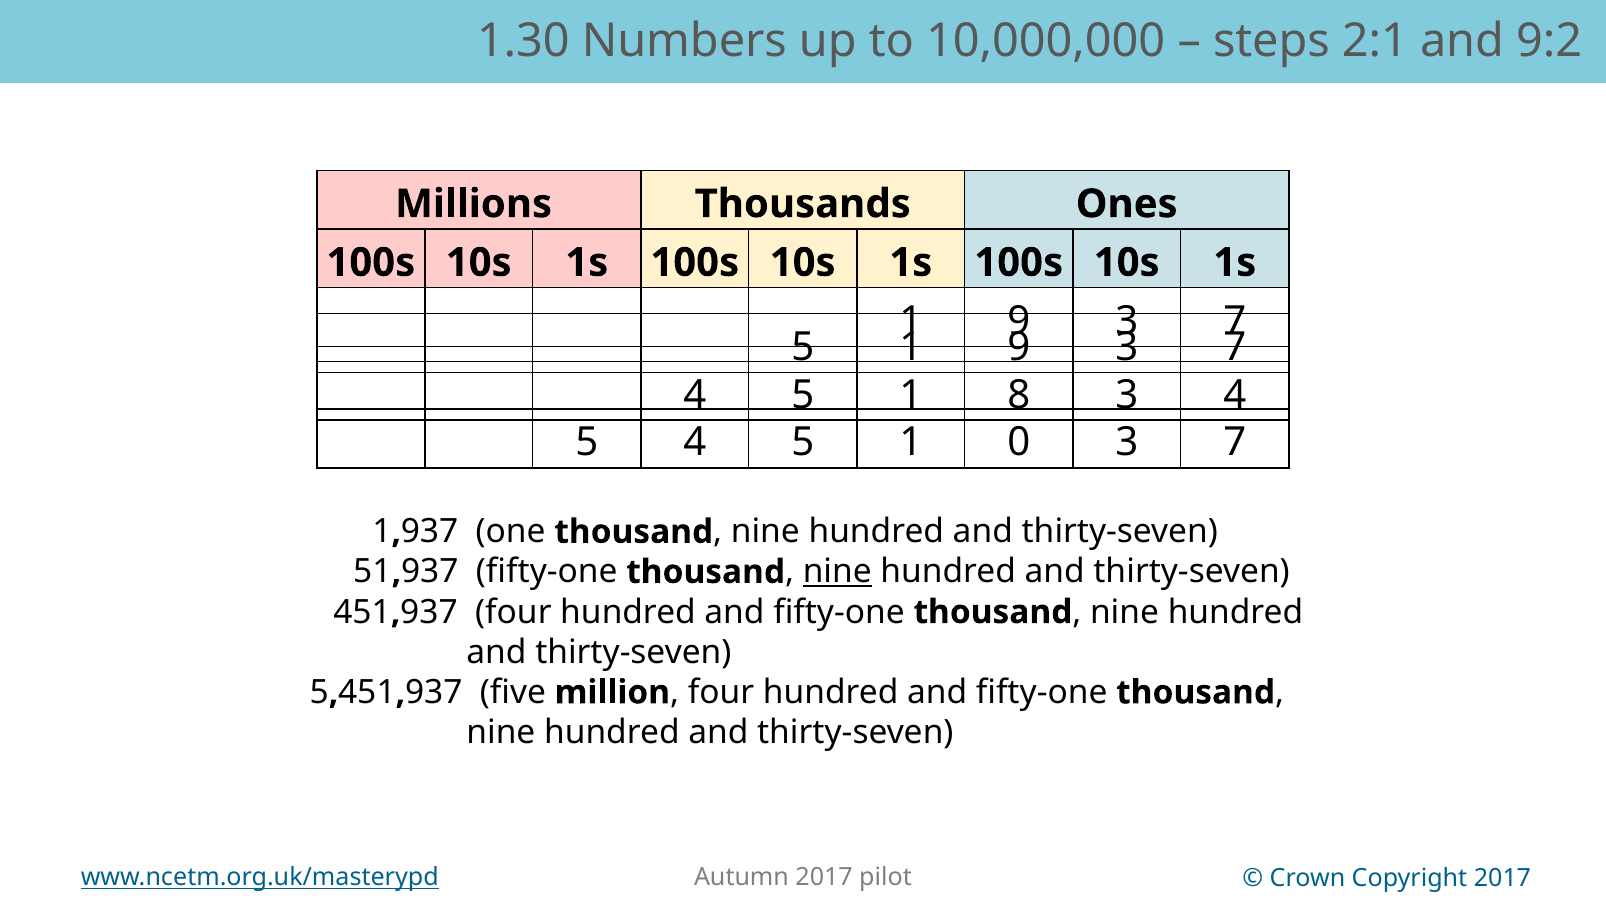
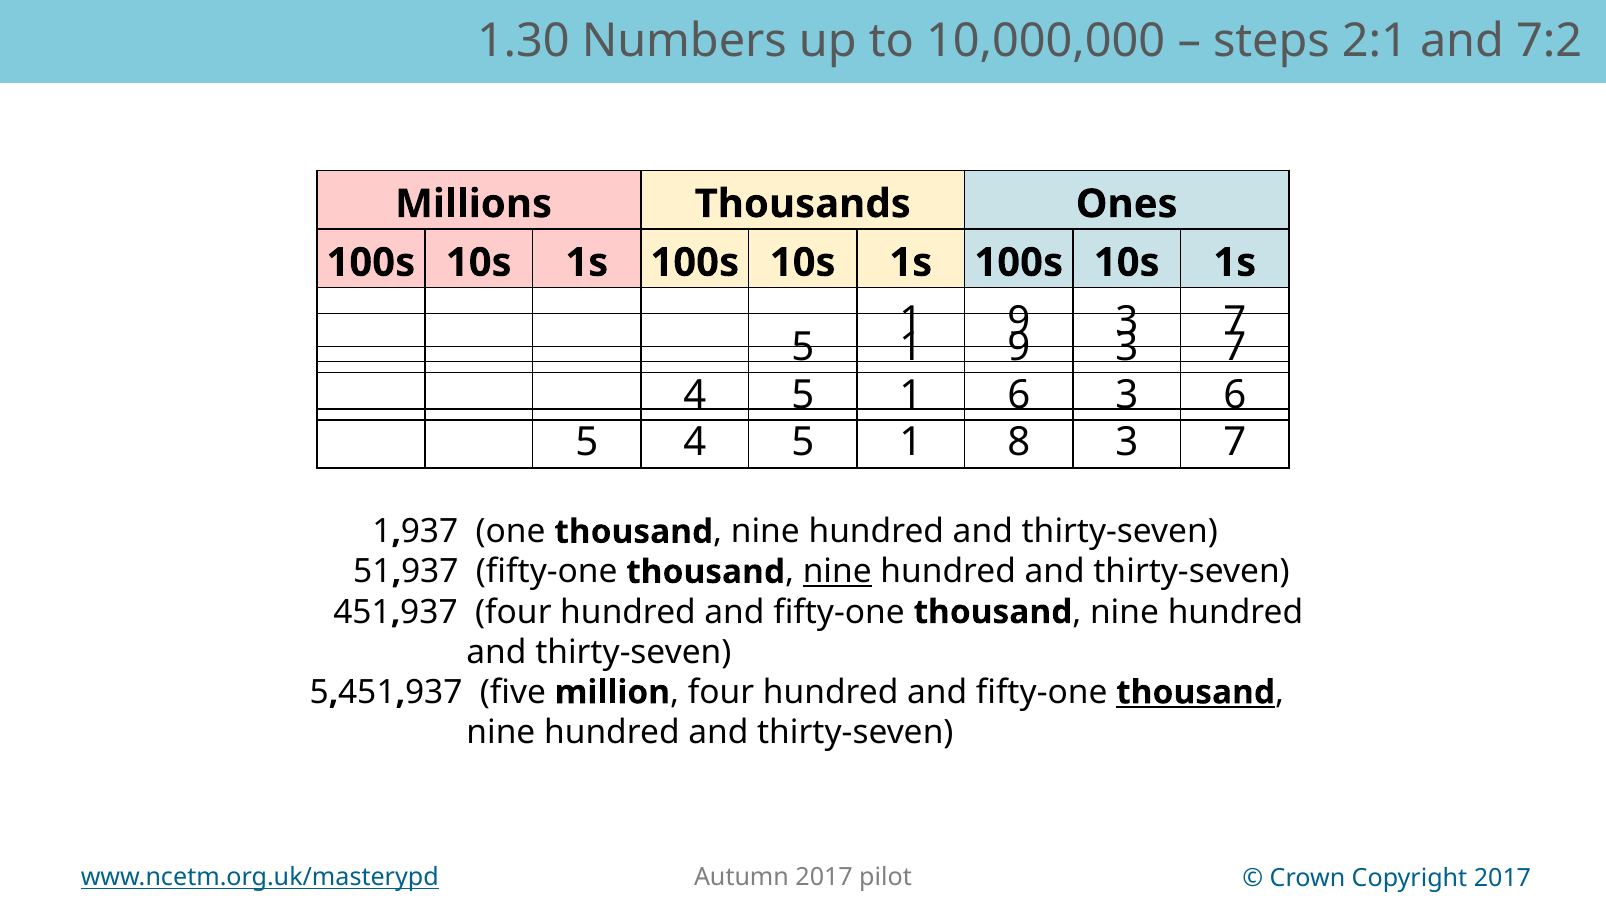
9:2: 9:2 -> 7:2
1 8: 8 -> 6
3 4: 4 -> 6
0: 0 -> 8
thousand at (1196, 693) underline: none -> present
